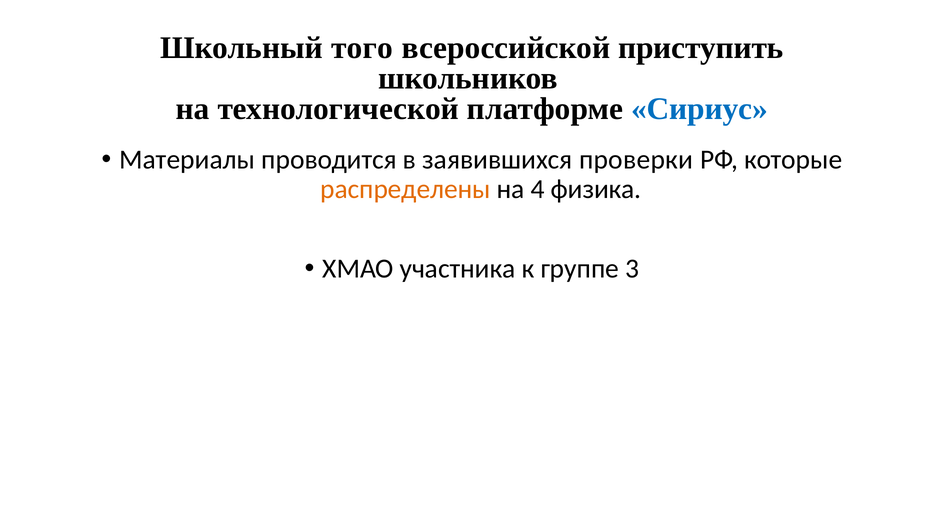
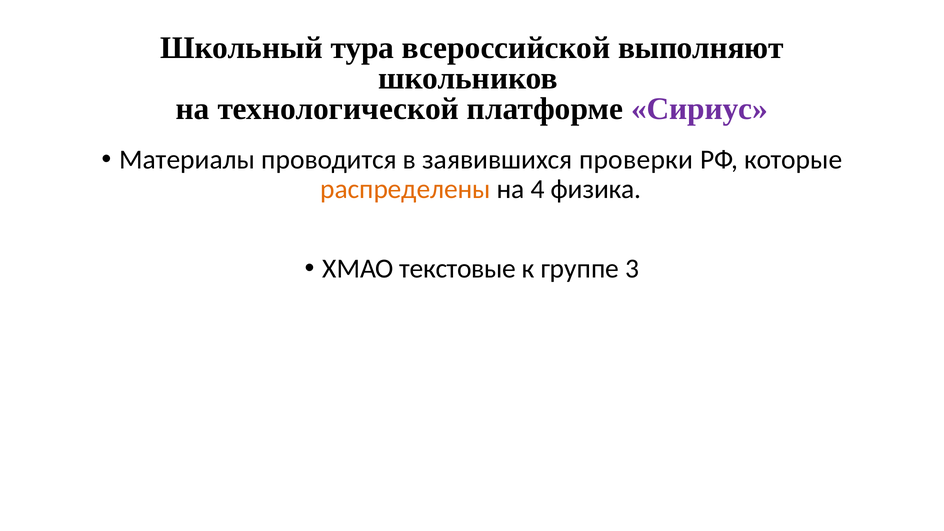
того: того -> тура
приступить: приступить -> выполняют
Сириус colour: blue -> purple
участника: участника -> текстовые
